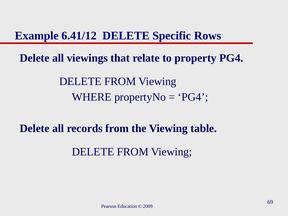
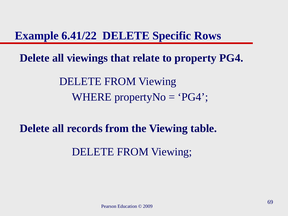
6.41/12: 6.41/12 -> 6.41/22
